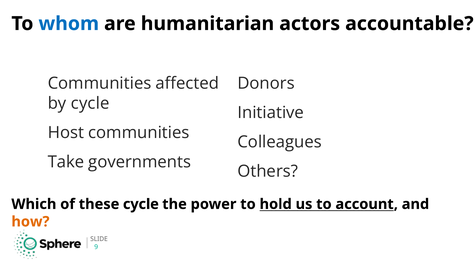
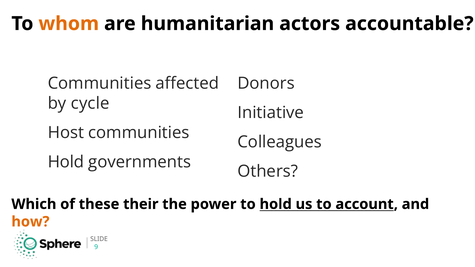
whom colour: blue -> orange
Take at (66, 162): Take -> Hold
these cycle: cycle -> their
